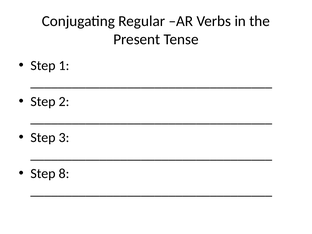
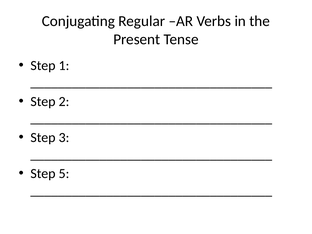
8: 8 -> 5
